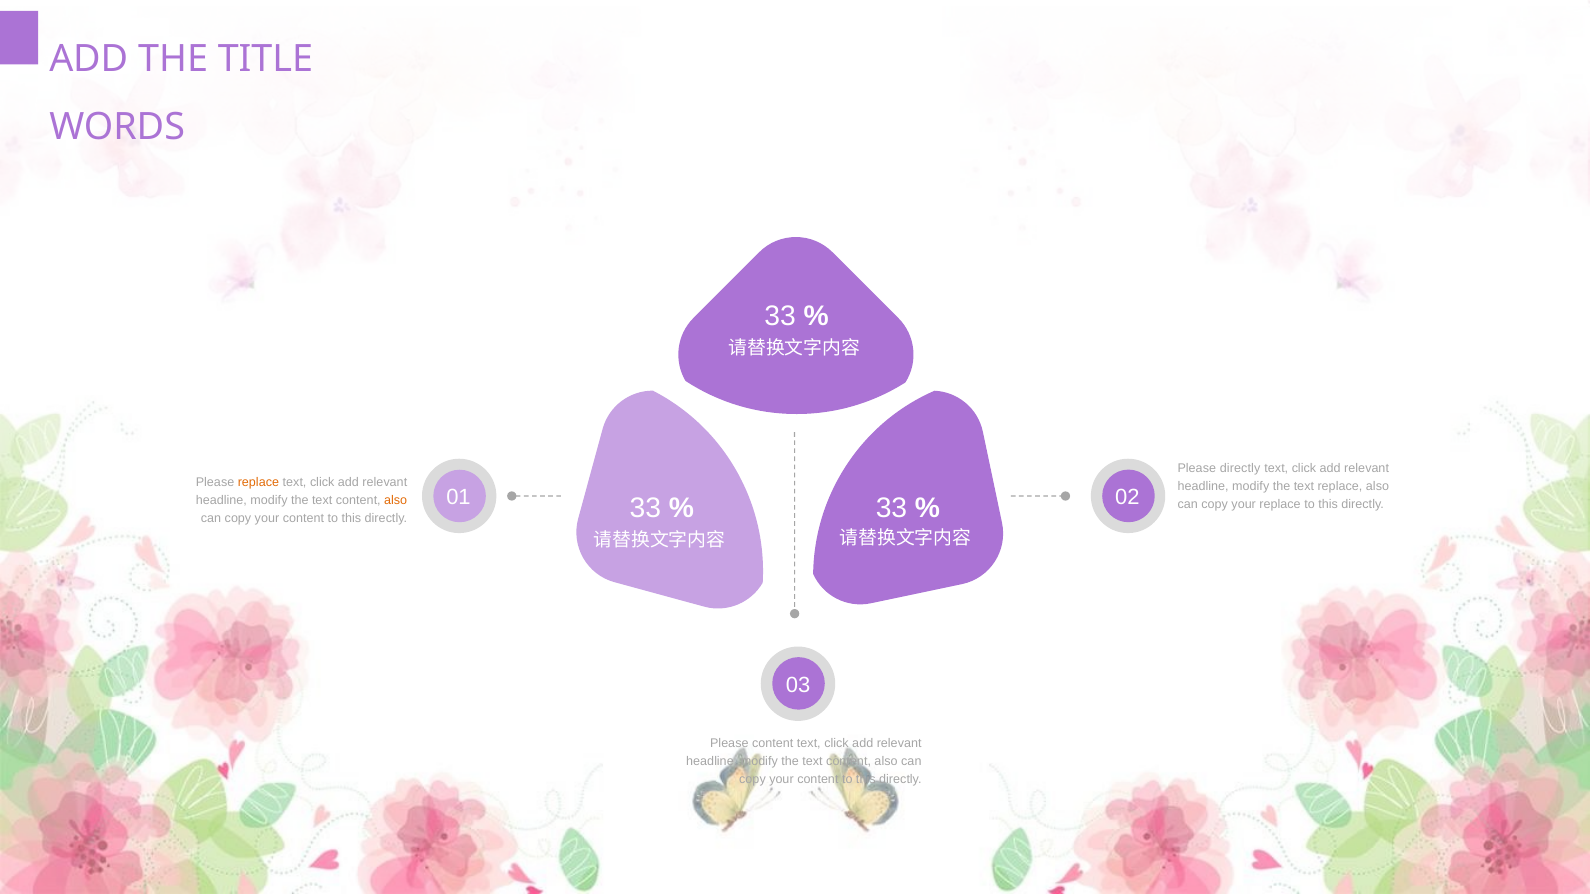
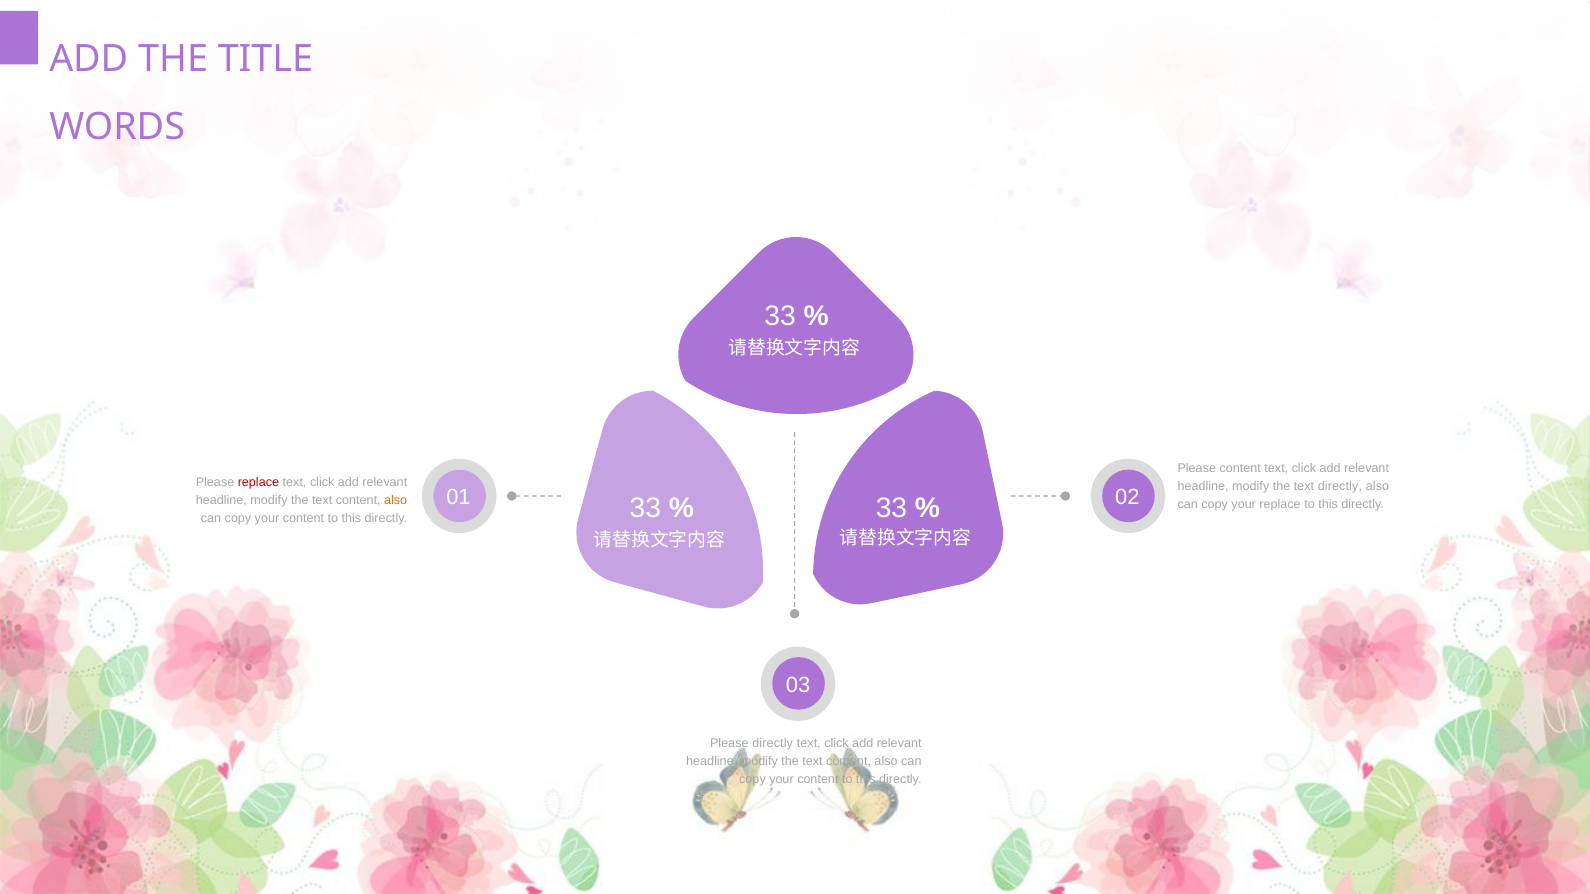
Please directly: directly -> content
replace at (258, 482) colour: orange -> red
text replace: replace -> directly
Please content: content -> directly
